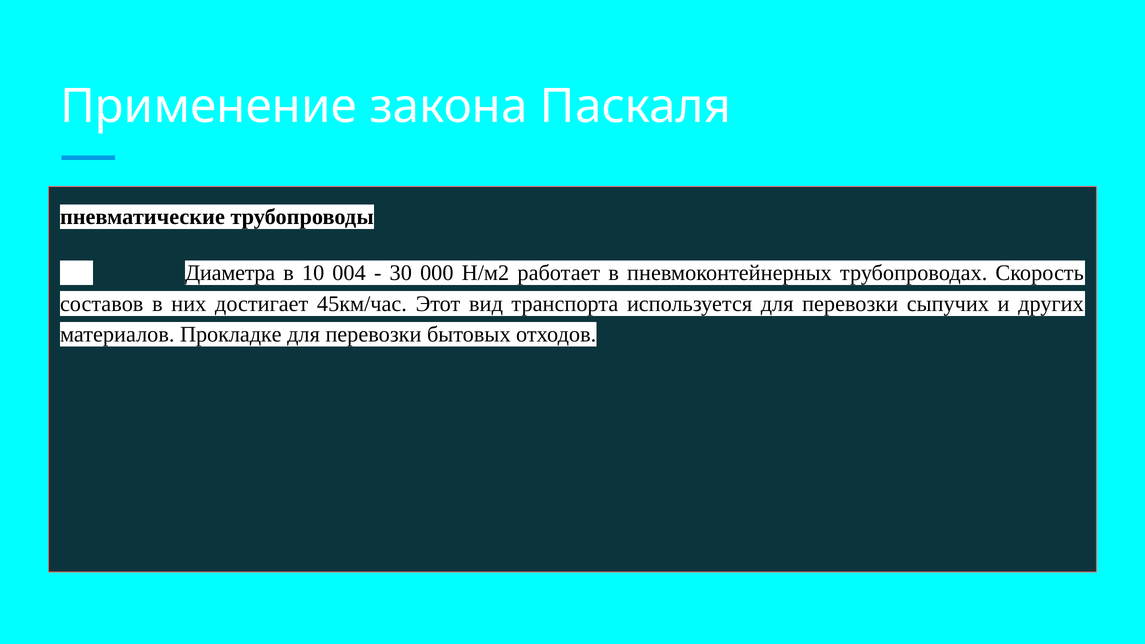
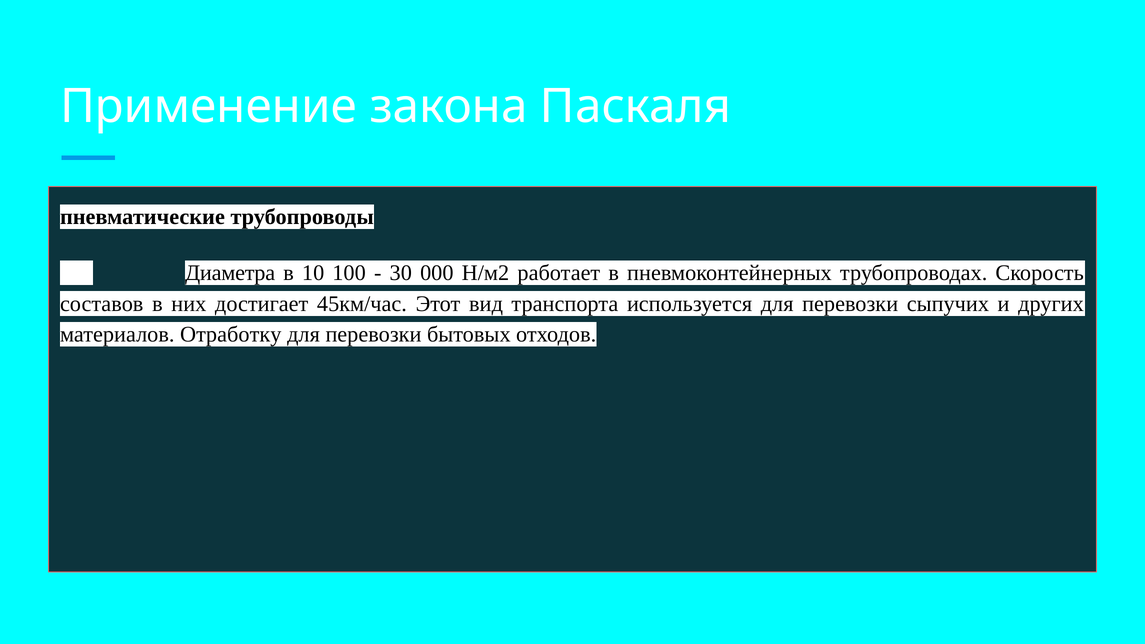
004: 004 -> 100
Прокладке: Прокладке -> Отработку
